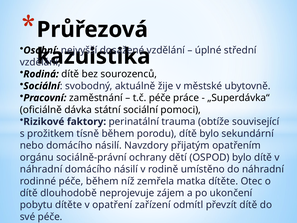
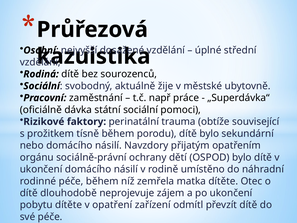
t.č péče: péče -> např
náhradní at (41, 169): náhradní -> ukončení
